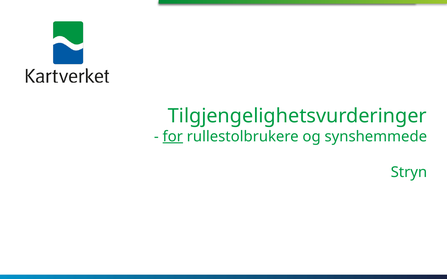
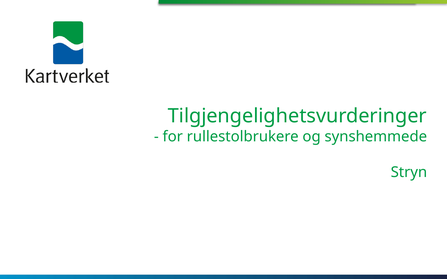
for underline: present -> none
